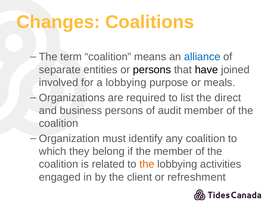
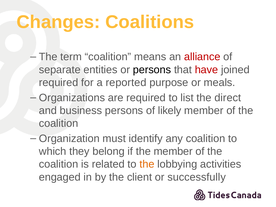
alliance colour: blue -> red
have colour: black -> red
involved at (59, 83): involved -> required
a lobbying: lobbying -> reported
audit: audit -> likely
refreshment: refreshment -> successfully
